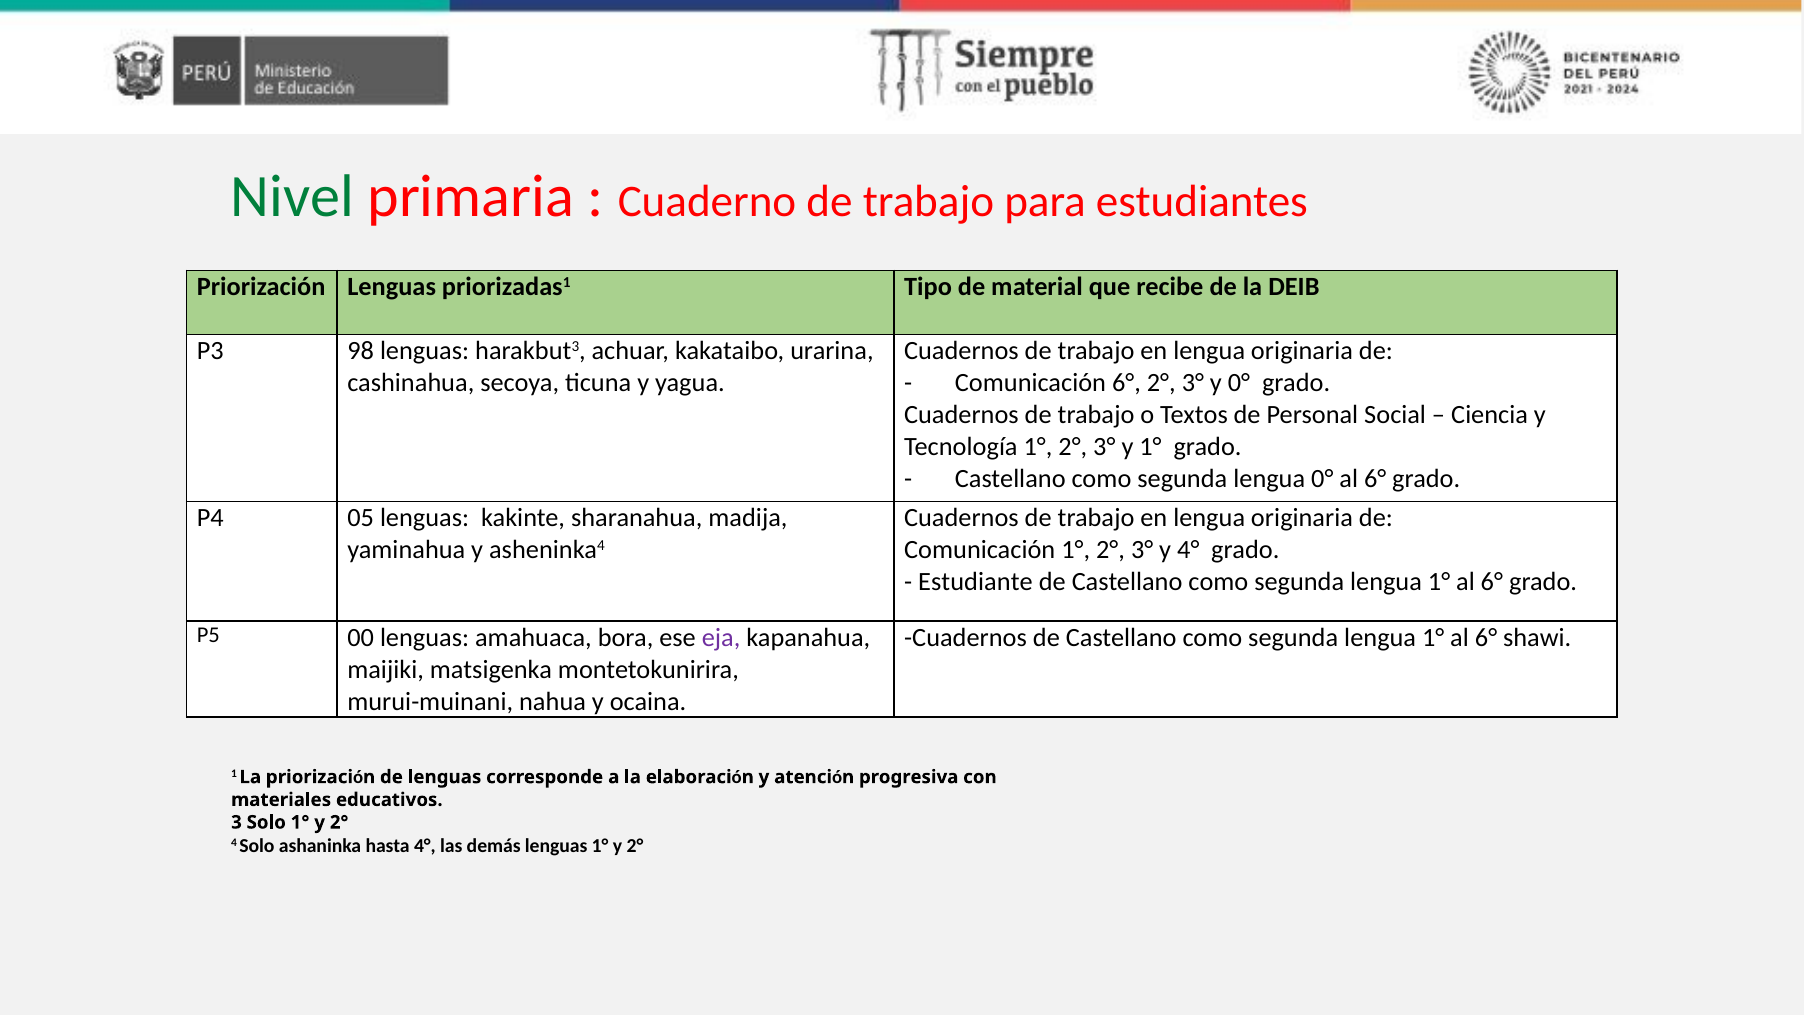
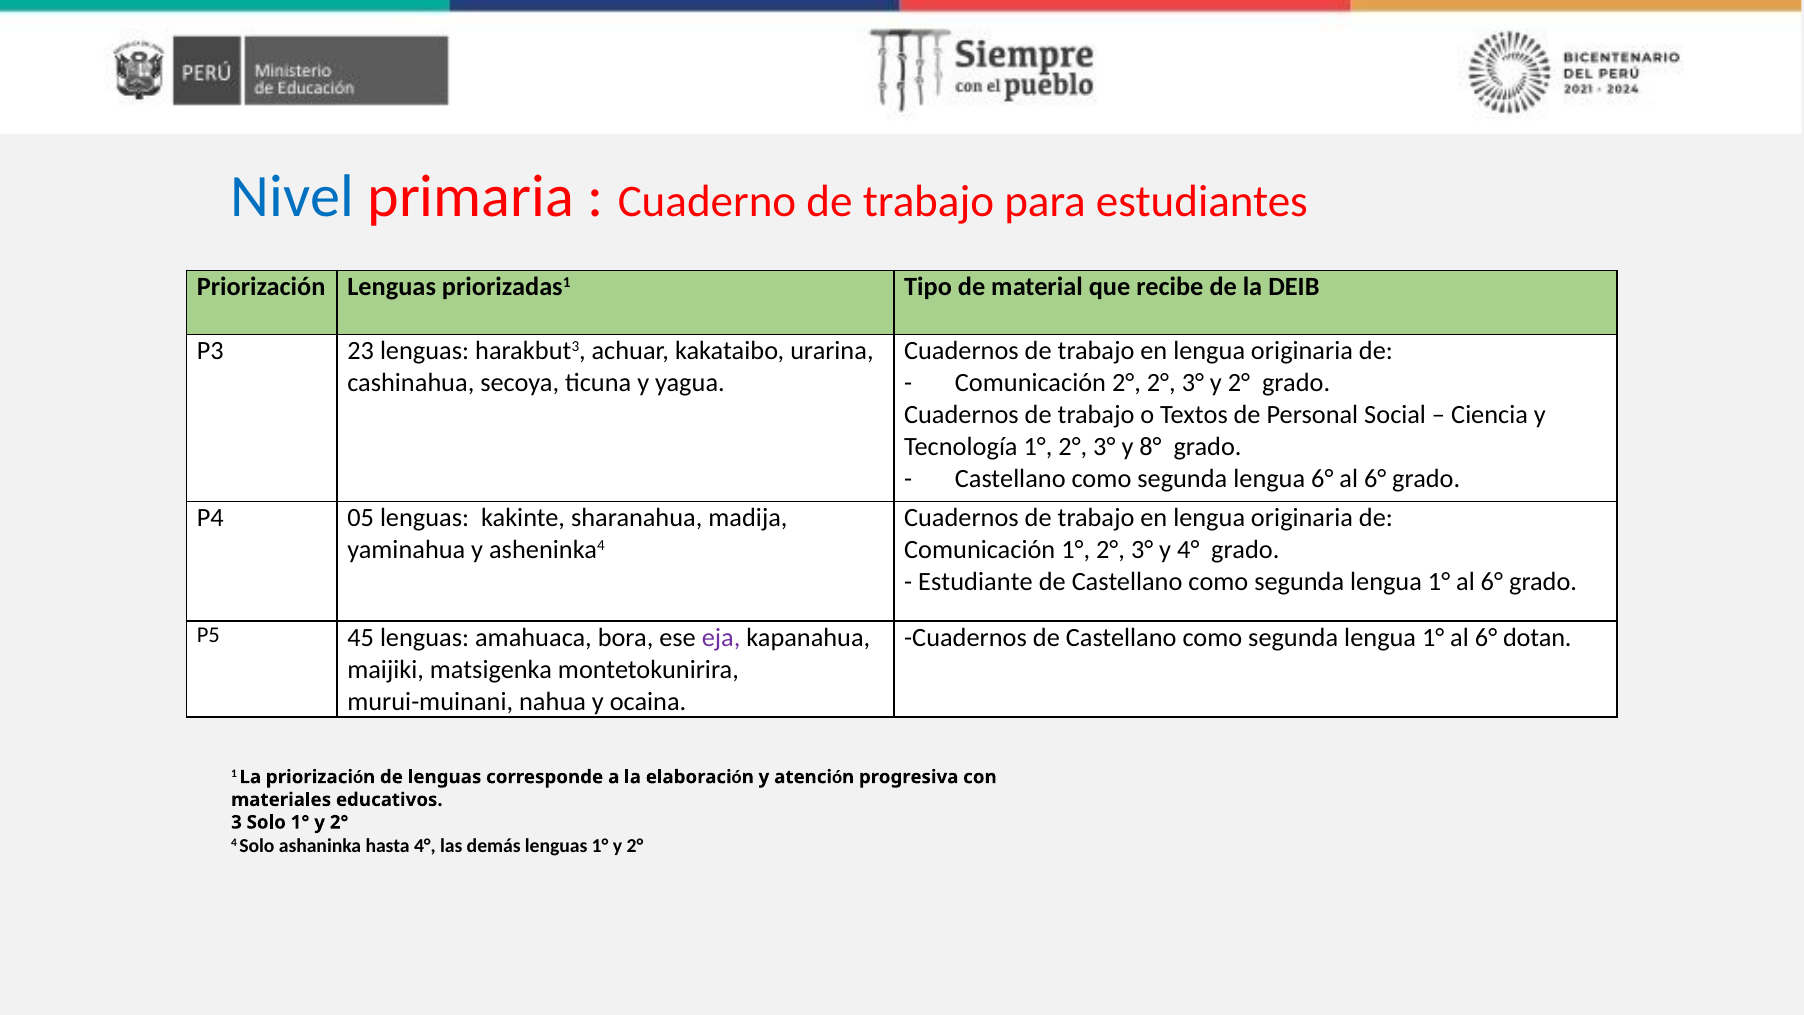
Nivel colour: green -> blue
98: 98 -> 23
Comunicación 6°: 6° -> 2°
3° y 0°: 0° -> 2°
y 1°: 1° -> 8°
lengua 0°: 0° -> 6°
00: 00 -> 45
shawi: shawi -> dotan
